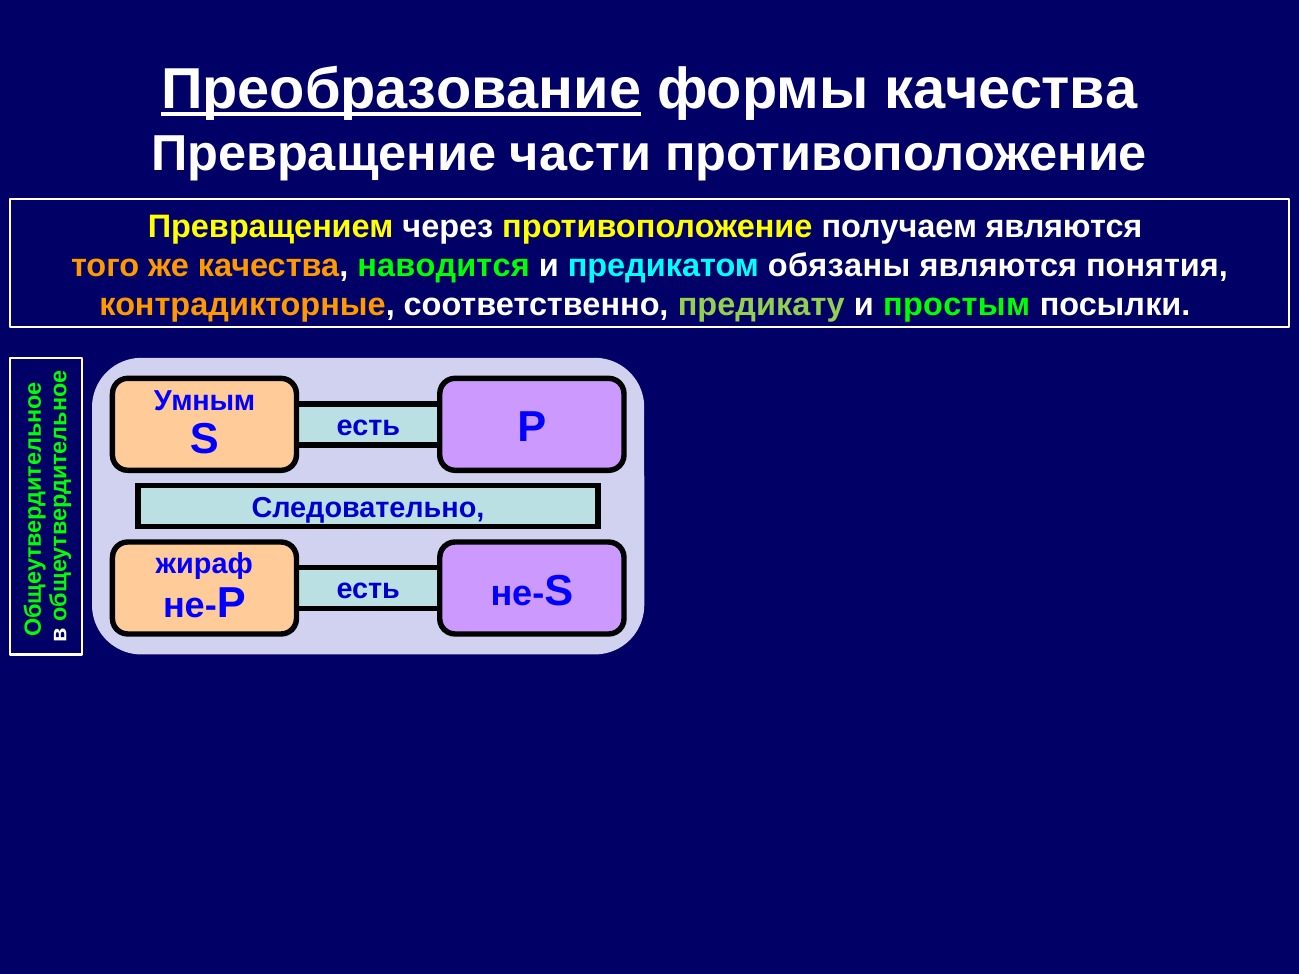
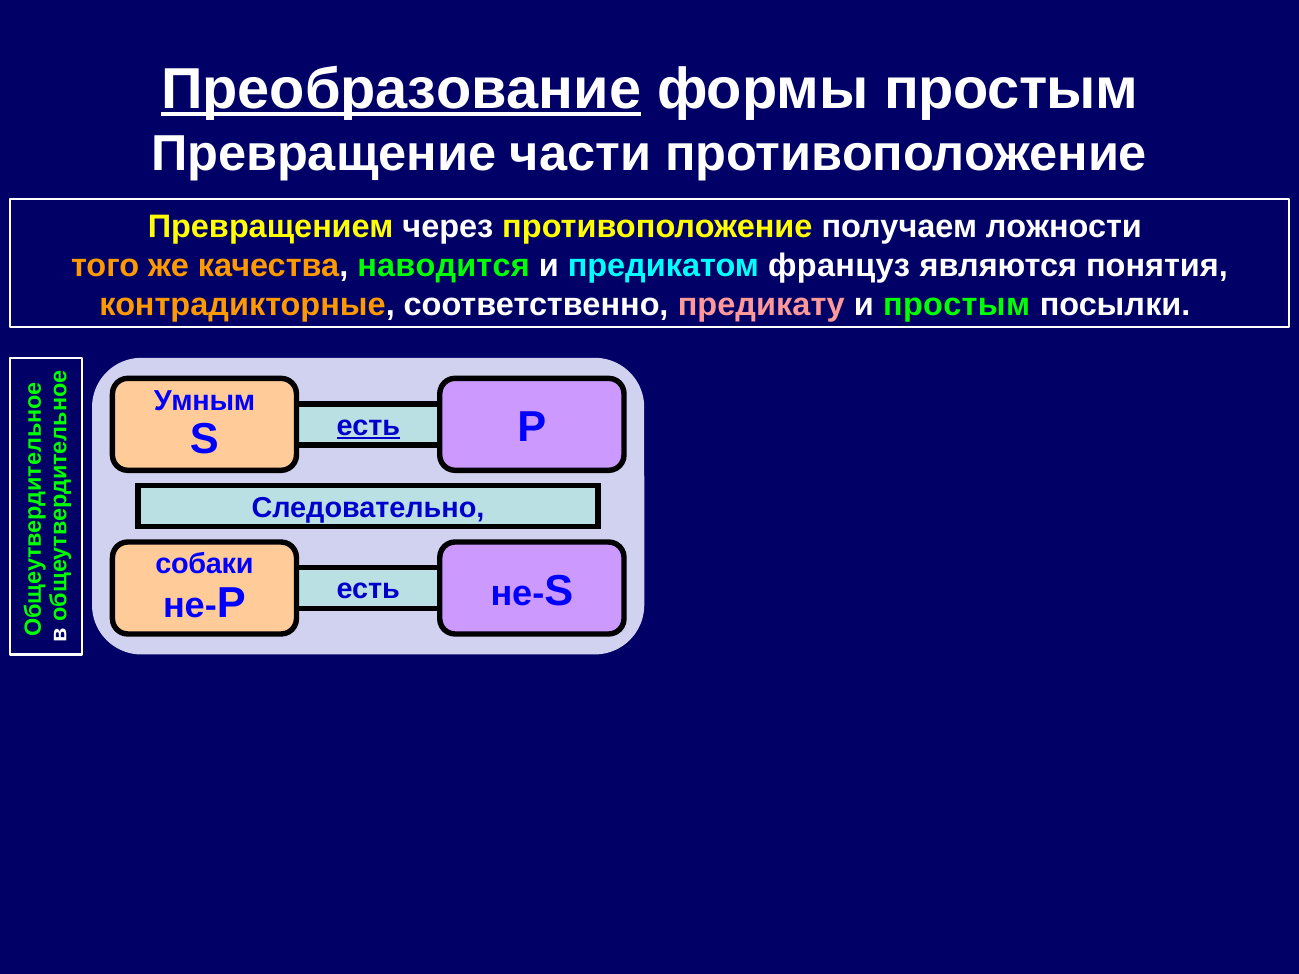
формы качества: качества -> простым
получаем являются: являются -> ложности
обязаны: обязаны -> француз
предикату colour: light green -> pink
есть at (368, 426) underline: none -> present
жираф: жираф -> собаки
